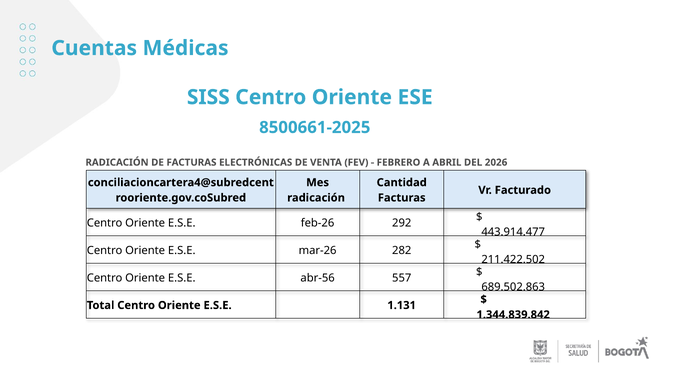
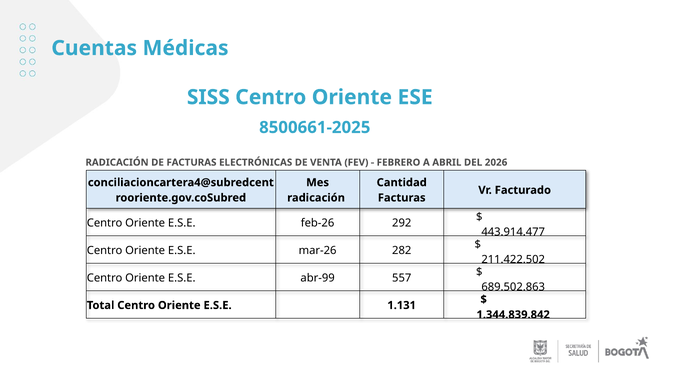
abr-56: abr-56 -> abr-99
